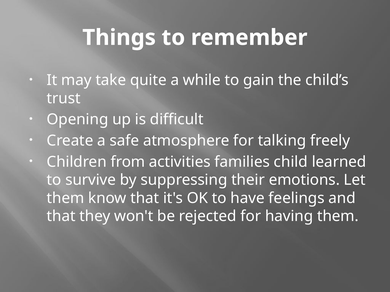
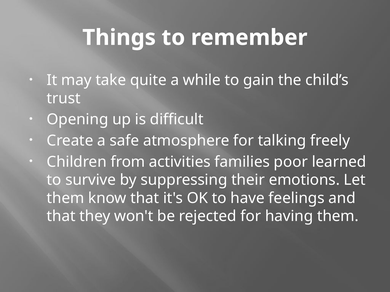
child: child -> poor
